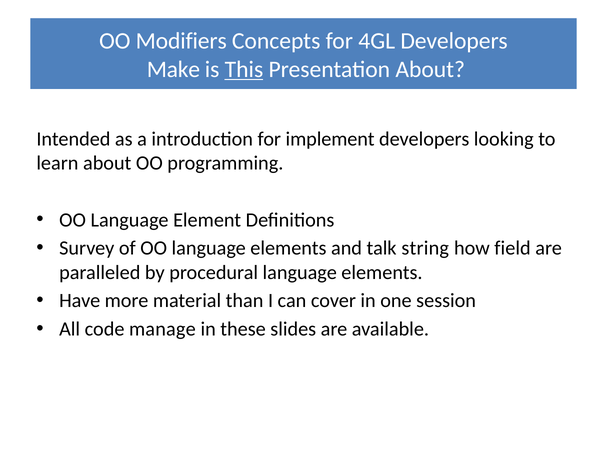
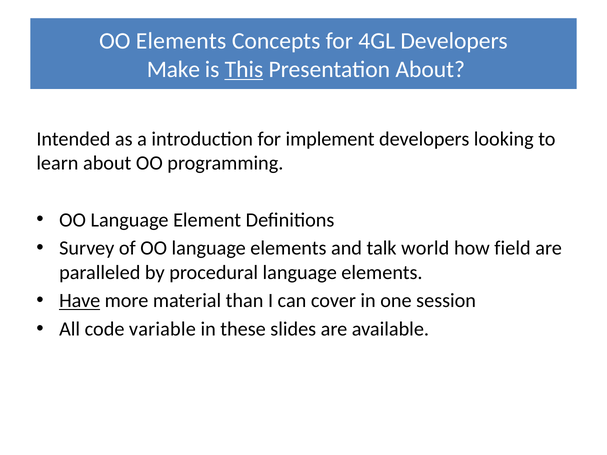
OO Modifiers: Modifiers -> Elements
string: string -> world
Have underline: none -> present
manage: manage -> variable
